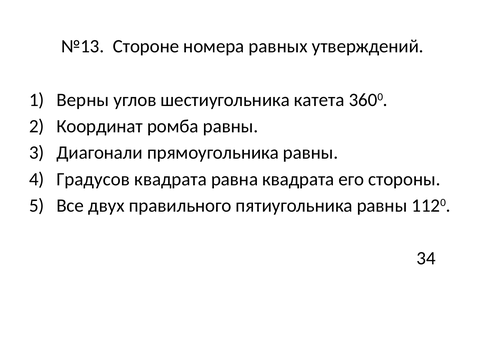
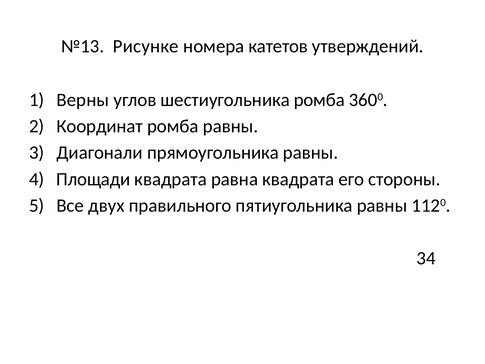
Стороне: Стороне -> Рисунке
равных: равных -> катетов
шестиугольника катета: катета -> ромба
Градусов: Градусов -> Площади
